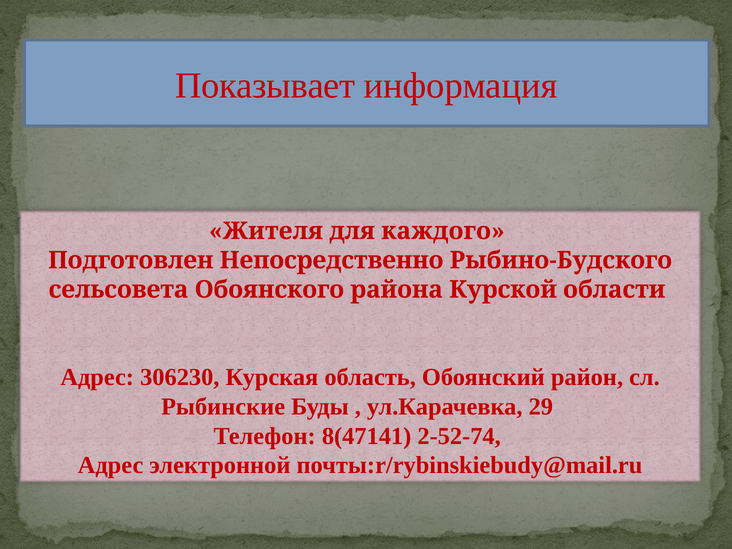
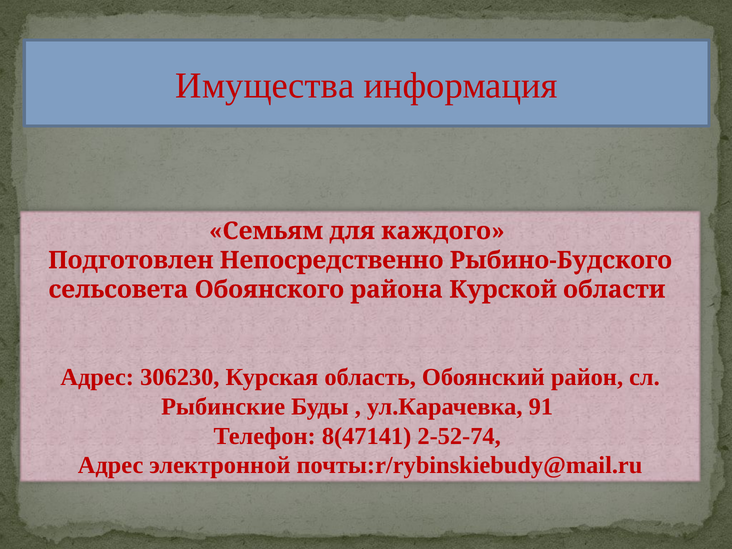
Показывает: Показывает -> Имущества
Жителя: Жителя -> Семьям
29: 29 -> 91
